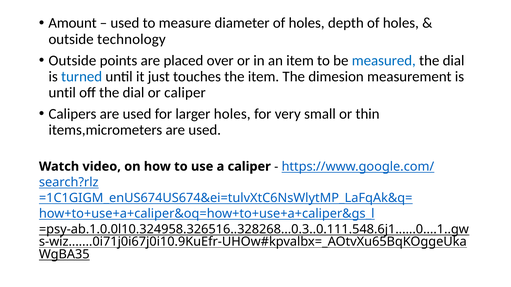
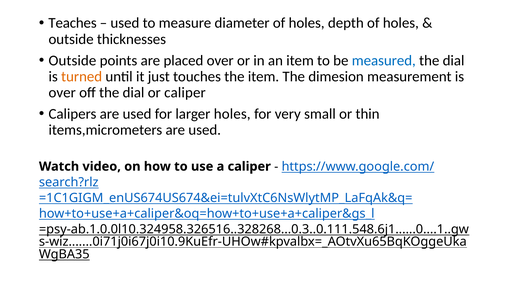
Amount: Amount -> Teaches
technology: technology -> thicknesses
turned colour: blue -> orange
until at (62, 93): until -> over
